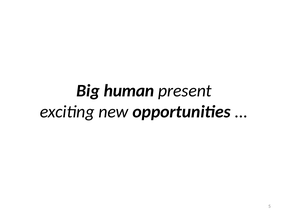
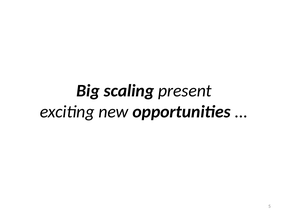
human: human -> scaling
